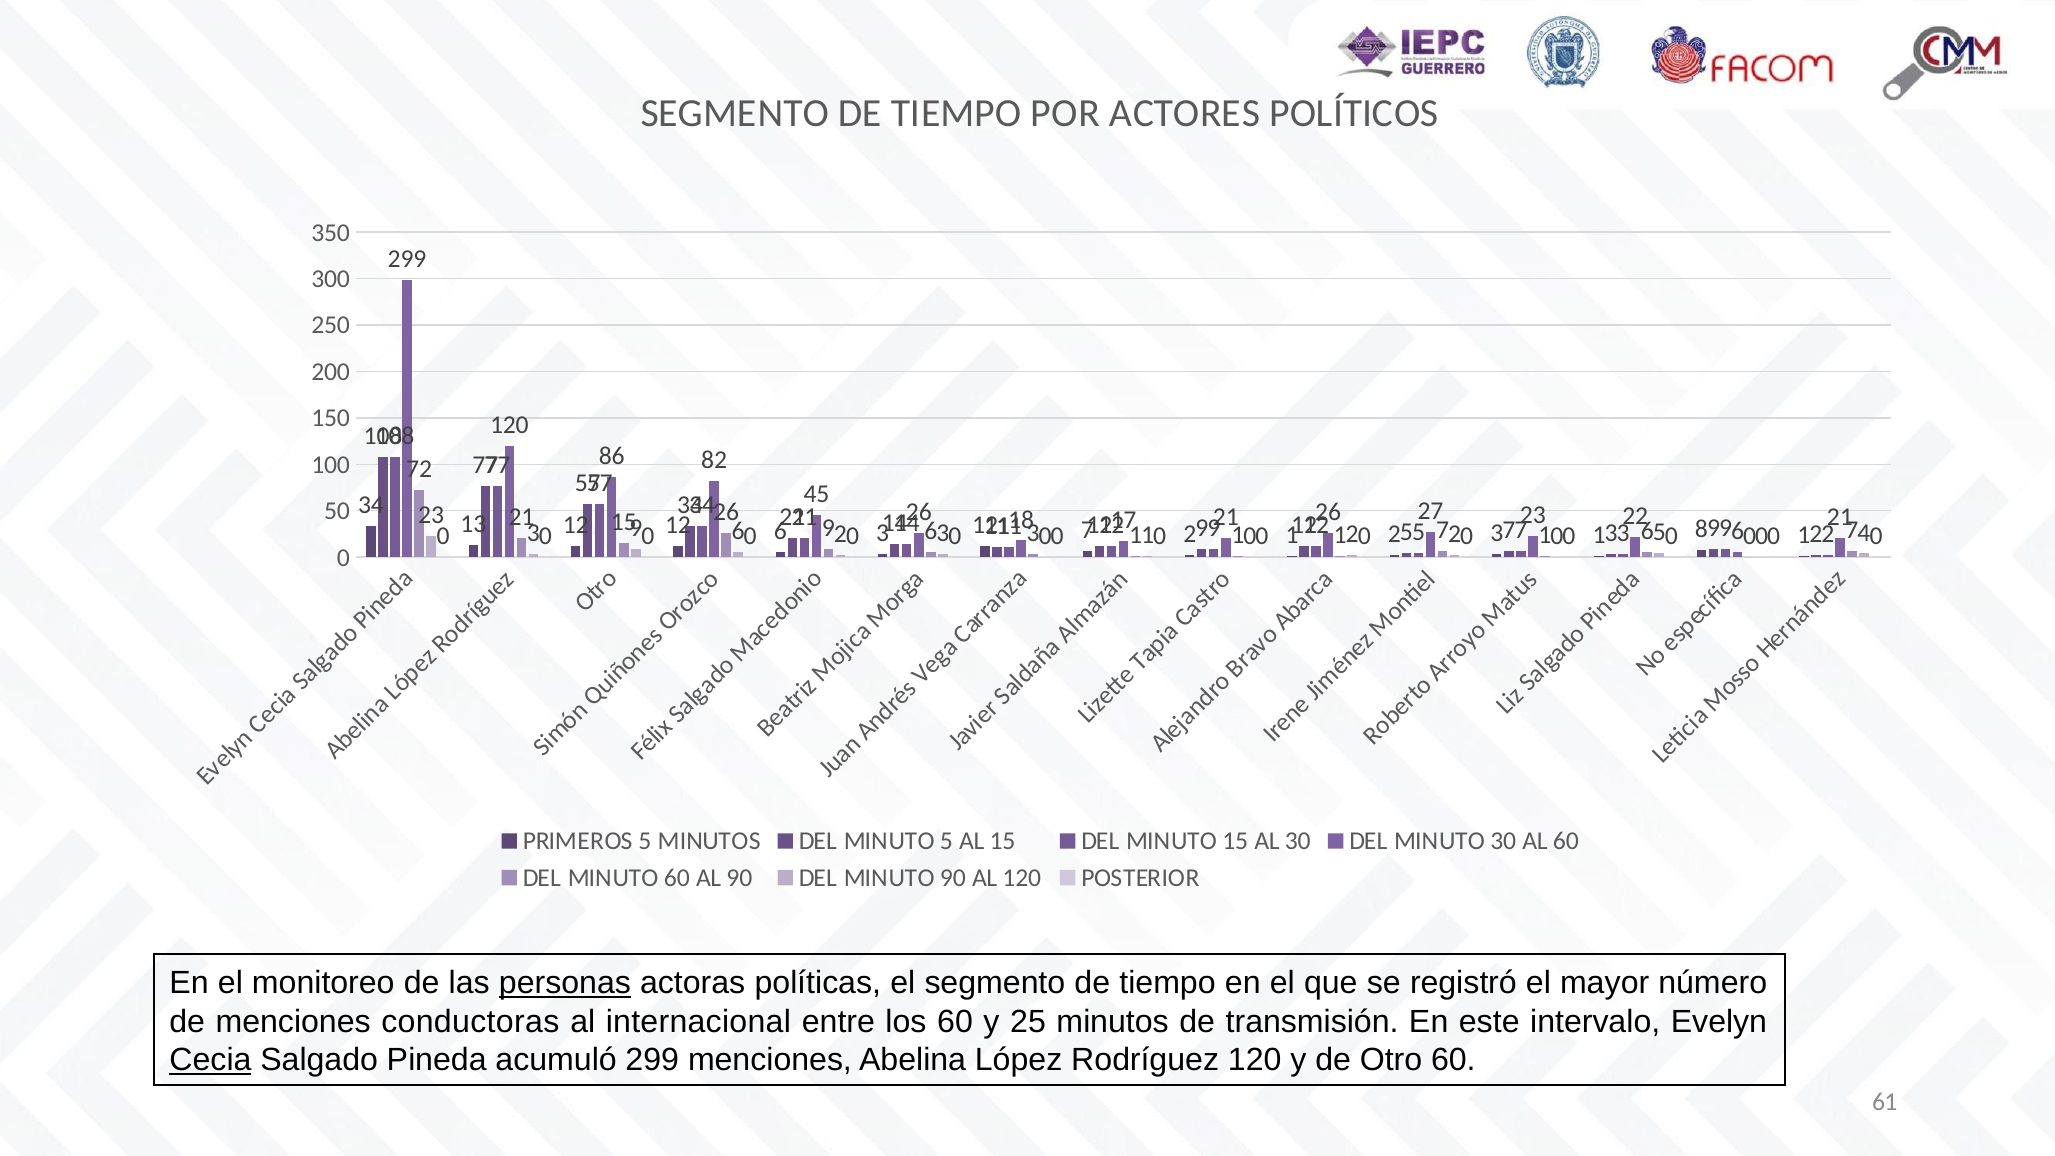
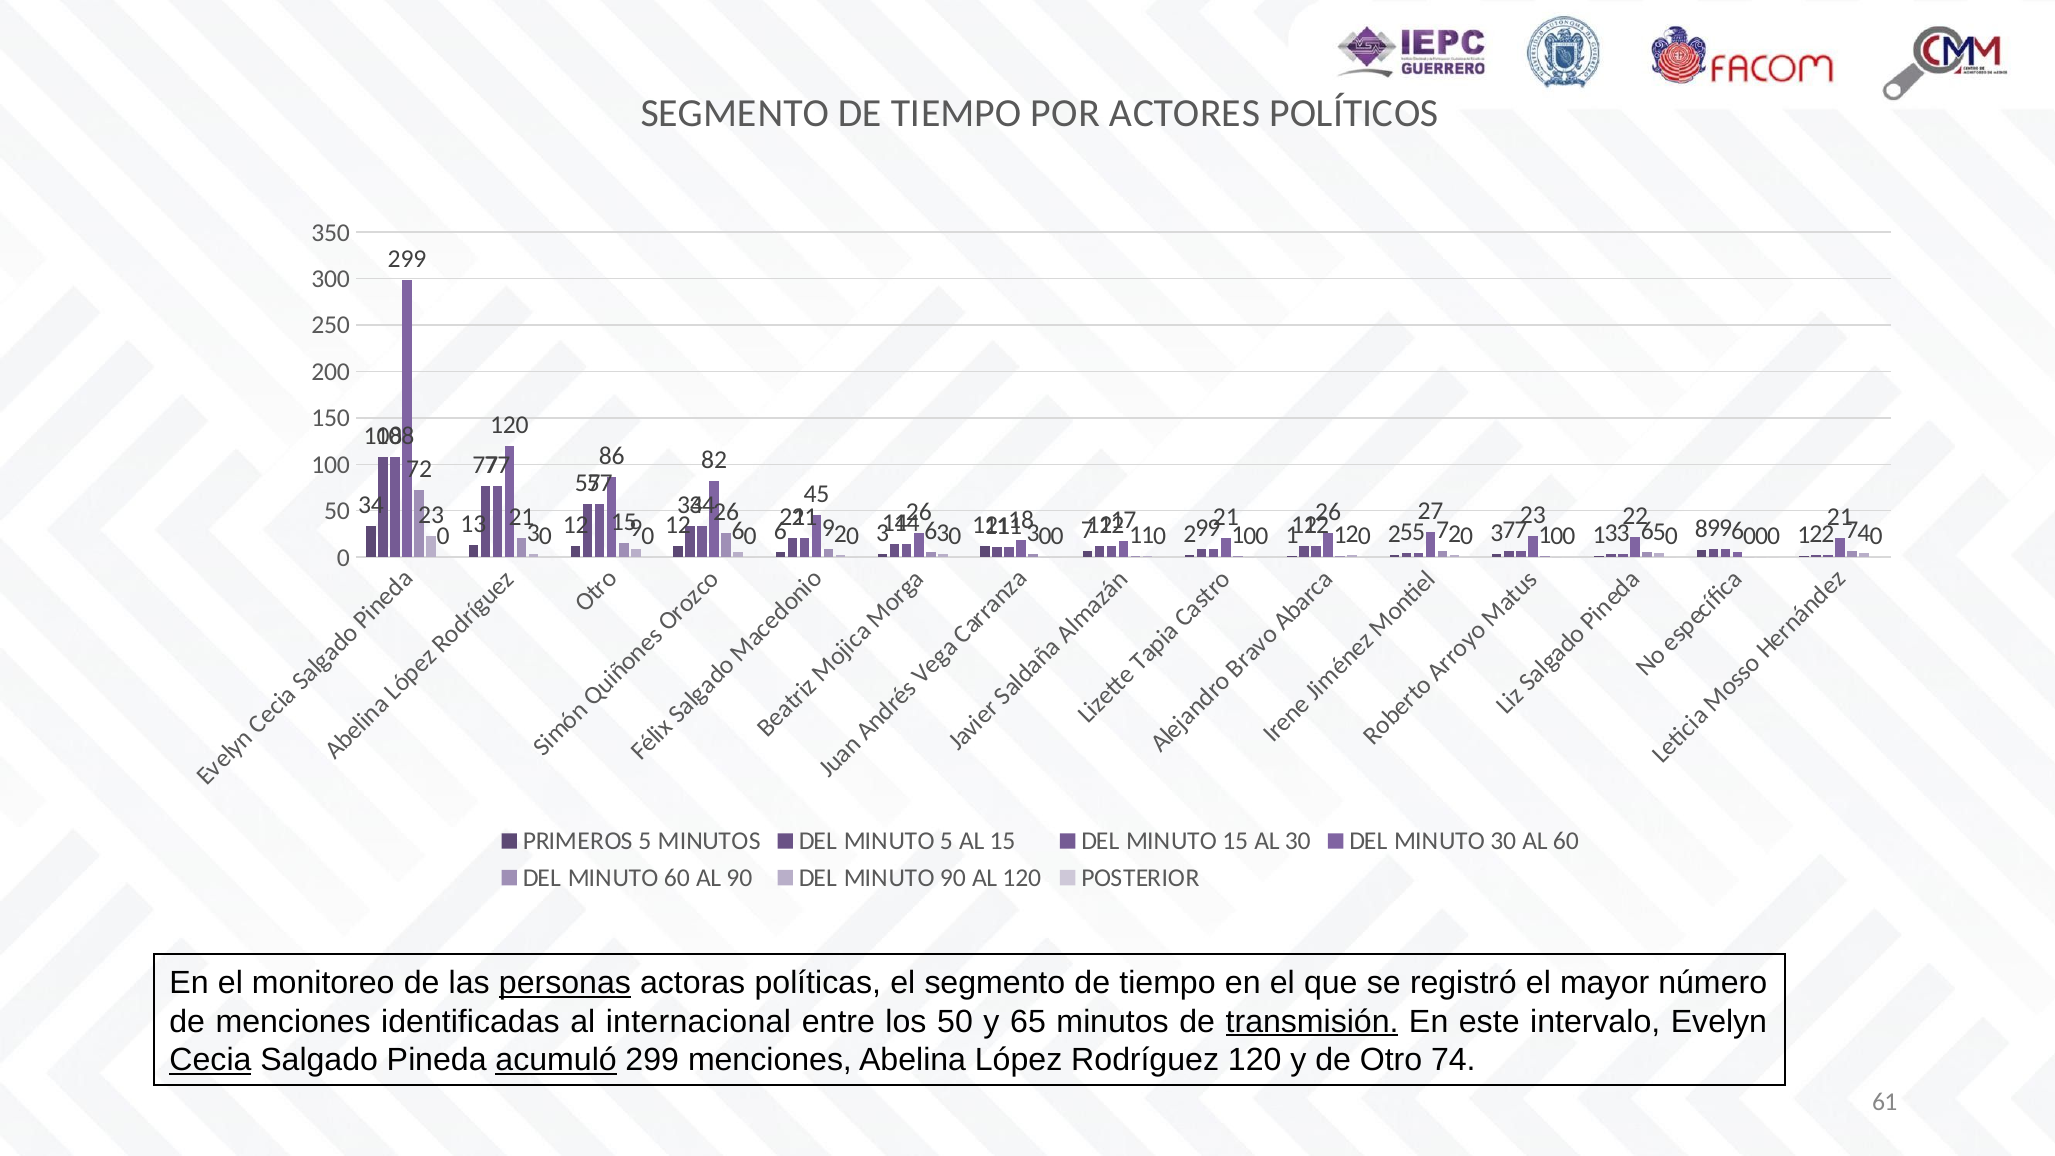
conductoras: conductoras -> identificadas
los 60: 60 -> 50
25: 25 -> 65
transmisión underline: none -> present
acumuló underline: none -> present
Otro 60: 60 -> 74
